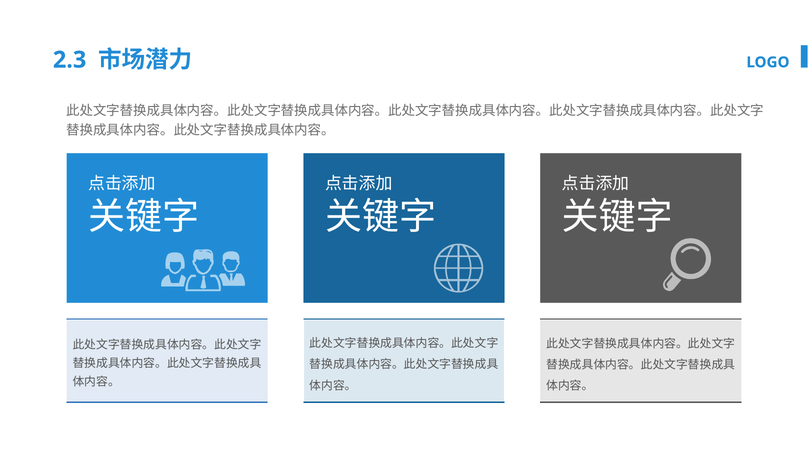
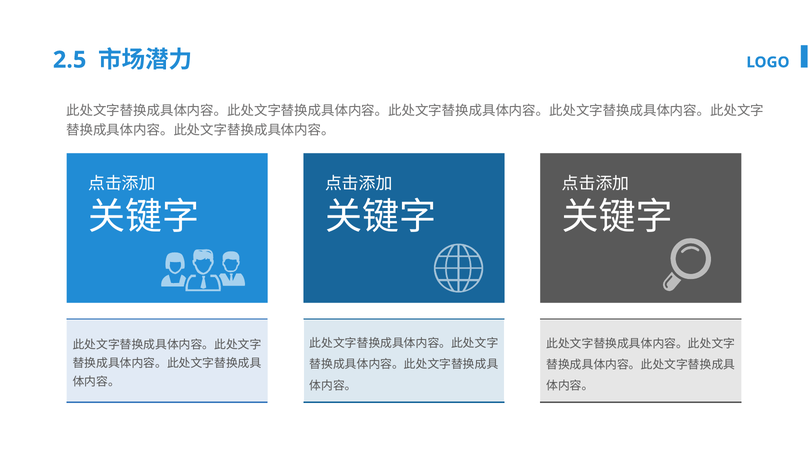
2.3: 2.3 -> 2.5
